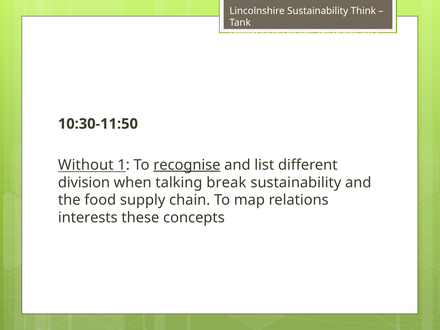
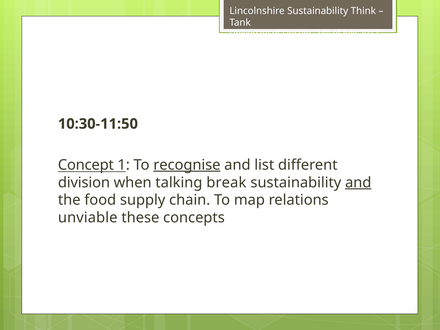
Without: Without -> Concept
and at (358, 183) underline: none -> present
interests: interests -> unviable
